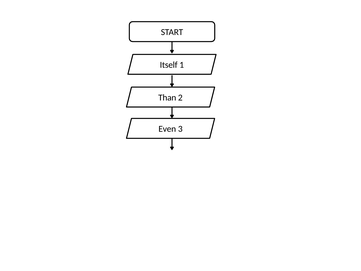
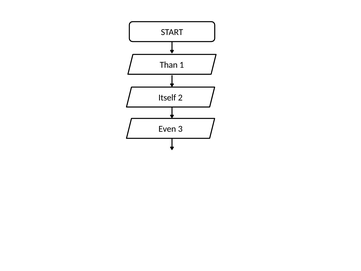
Itself: Itself -> Than
Than: Than -> Itself
